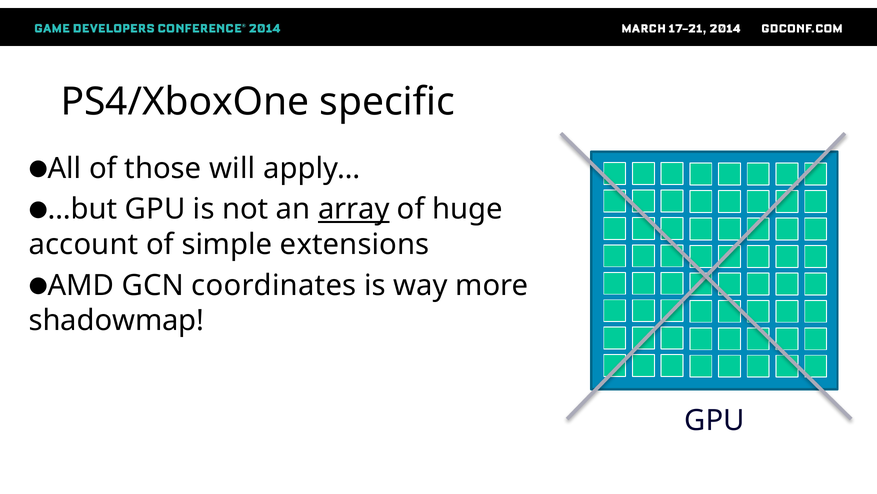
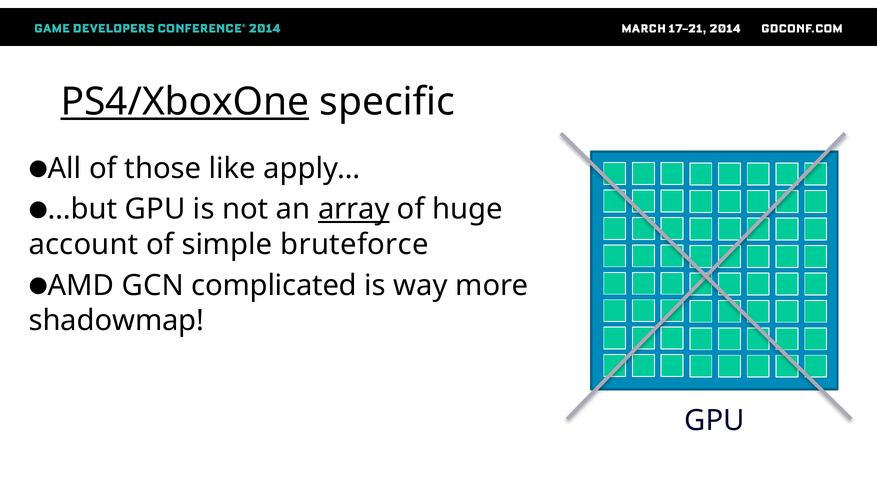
PS4/XboxOne underline: none -> present
will: will -> like
extensions: extensions -> bruteforce
coordinates: coordinates -> complicated
